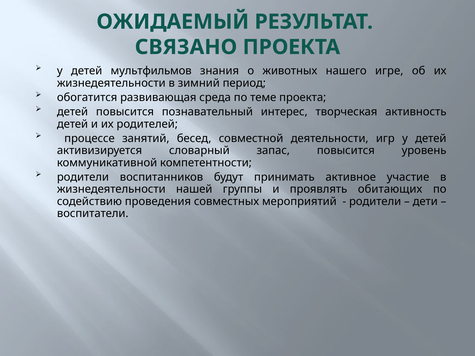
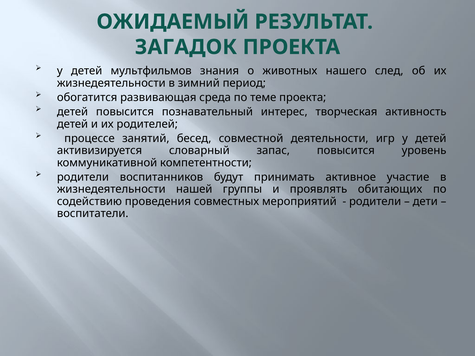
СВЯЗАНО: СВЯЗАНО -> ЗАГАДОК
игре: игре -> след
